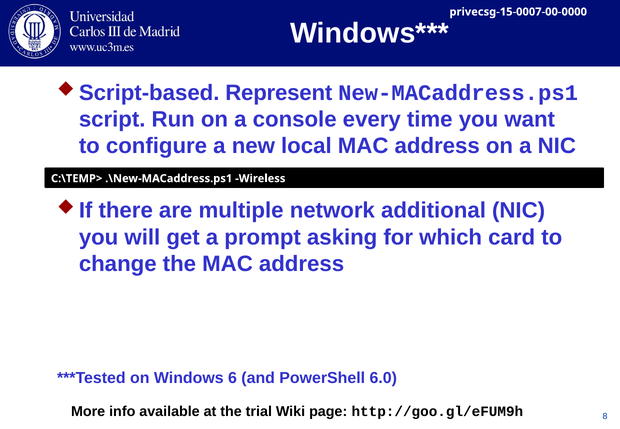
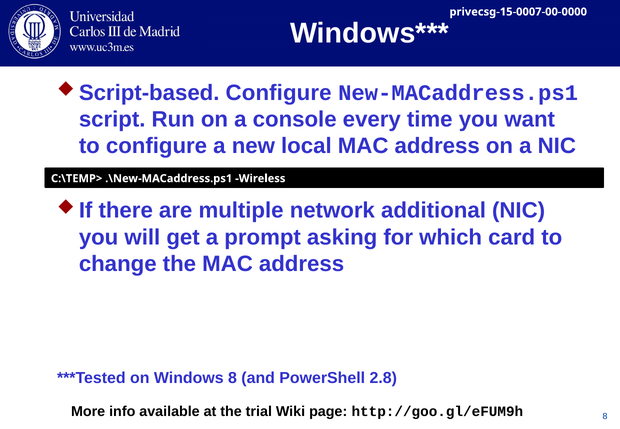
Represent at (279, 93): Represent -> Configure
Windows 6: 6 -> 8
6.0: 6.0 -> 2.8
